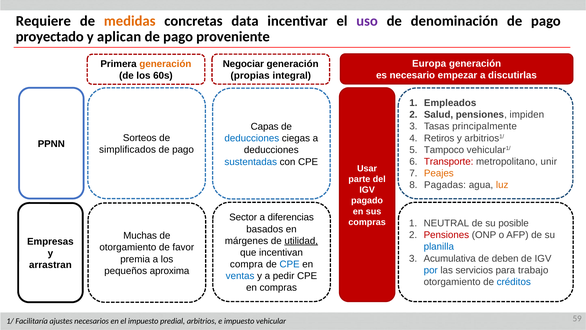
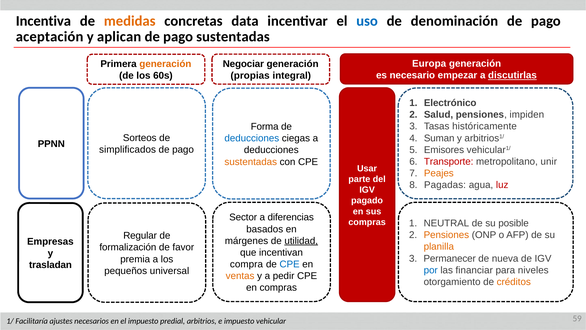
Requiere: Requiere -> Incentiva
uso colour: purple -> blue
proyectado: proyectado -> aceptación
pago proveniente: proveniente -> sustentadas
discutirlas underline: none -> present
Empleados: Empleados -> Electrónico
principalmente: principalmente -> históricamente
Capas: Capas -> Forma
Retiros: Retiros -> Suman
Tampoco: Tampoco -> Emisores
sustentadas at (251, 162) colour: blue -> orange
luz colour: orange -> red
Pensiones at (446, 235) colour: red -> orange
Muchas: Muchas -> Regular
planilla colour: blue -> orange
otorgamiento at (128, 247): otorgamiento -> formalización
Acumulativa: Acumulativa -> Permanecer
deben: deben -> nueva
arrastran: arrastran -> trasladan
servicios: servicios -> financiar
trabajo: trabajo -> niveles
aproxima: aproxima -> universal
ventas colour: blue -> orange
créditos colour: blue -> orange
